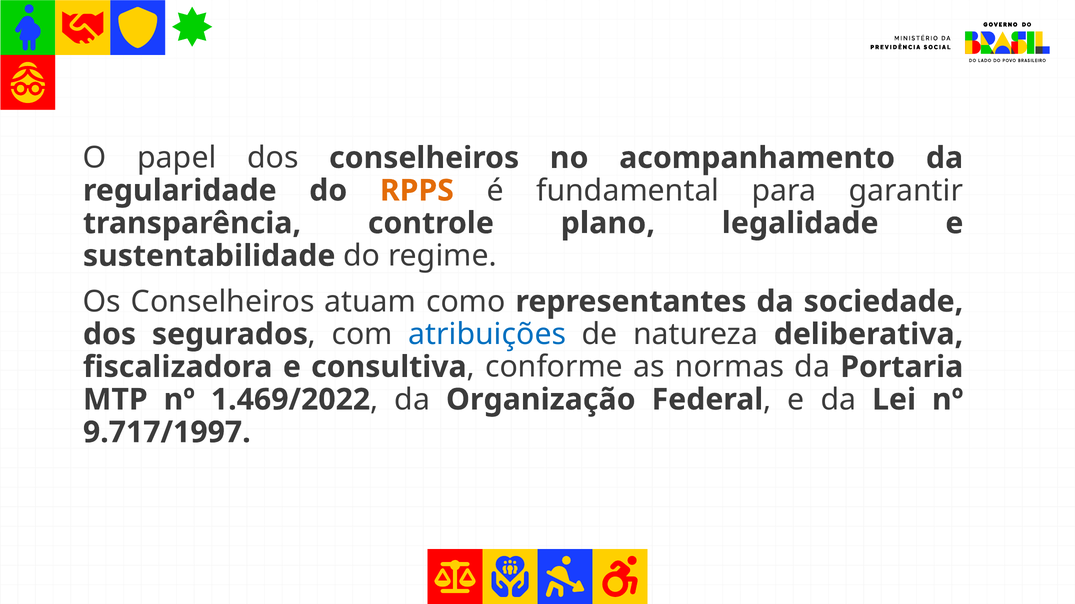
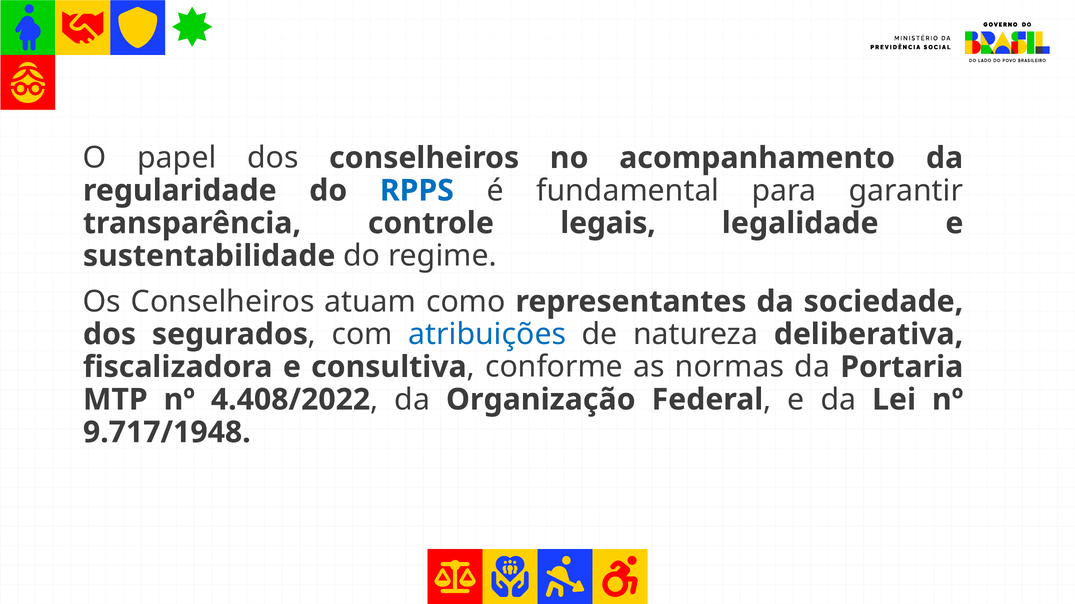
RPPS colour: orange -> blue
plano: plano -> legais
1.469/2022: 1.469/2022 -> 4.408/2022
9.717/1997: 9.717/1997 -> 9.717/1948
